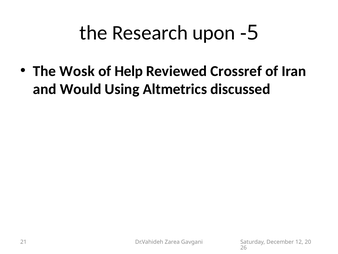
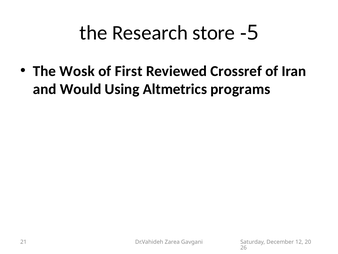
upon: upon -> store
Help: Help -> First
discussed: discussed -> programs
